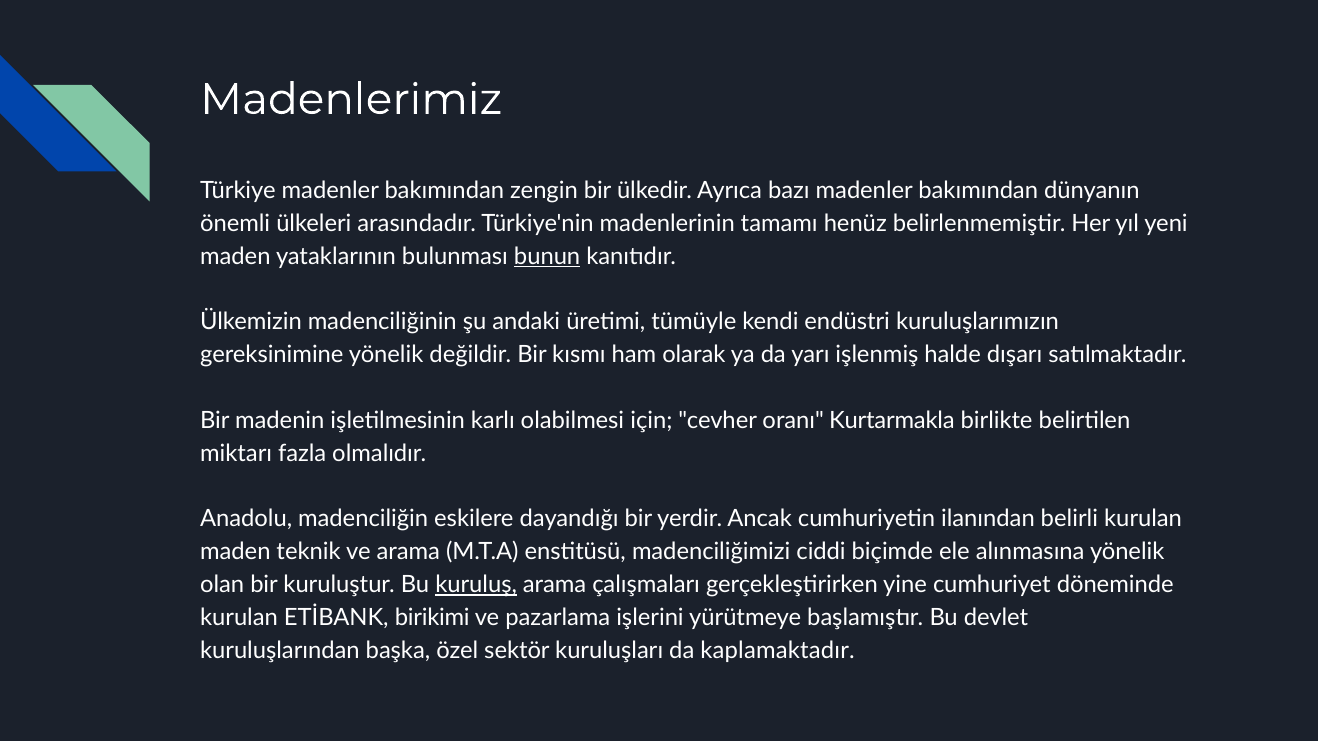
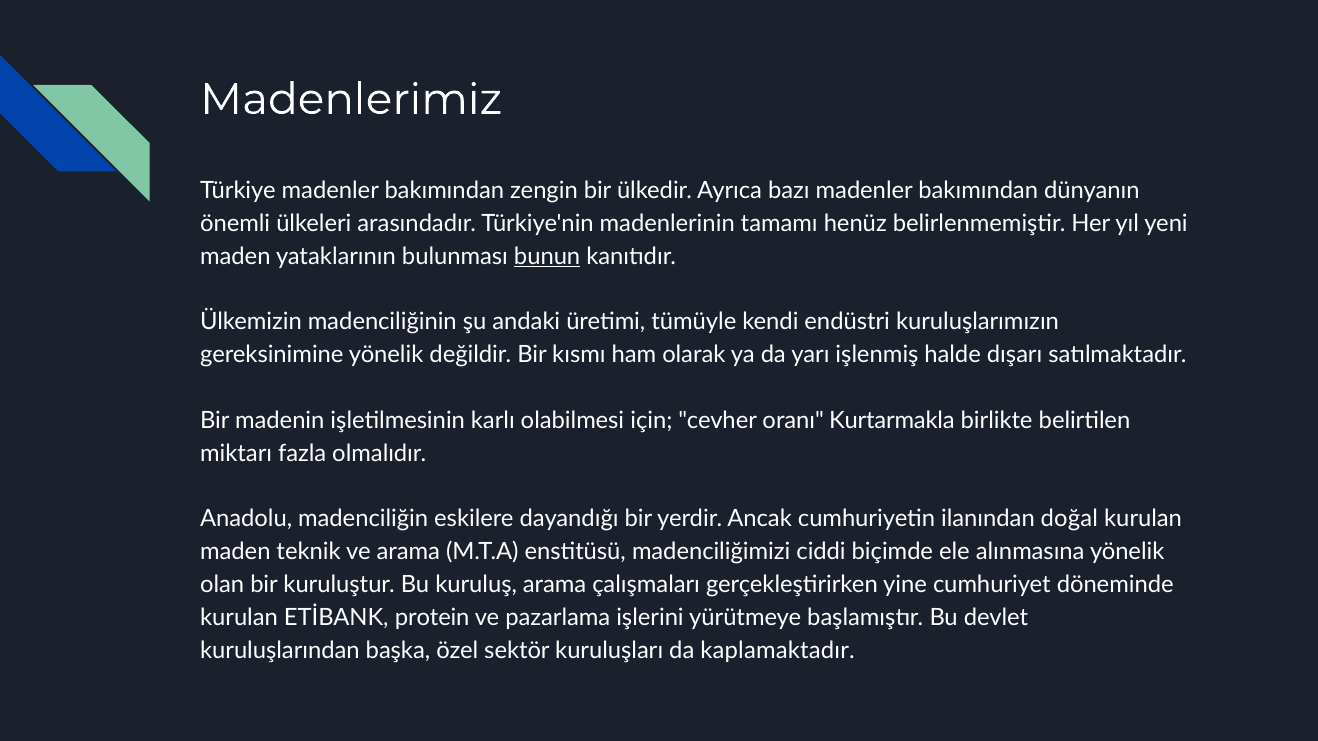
belirli: belirli -> doğal
kuruluş underline: present -> none
birikimi: birikimi -> protein
